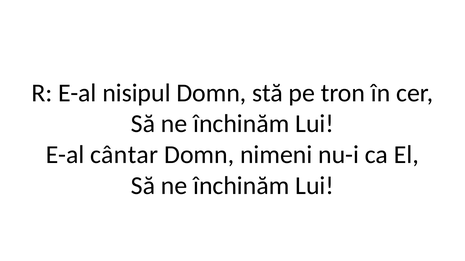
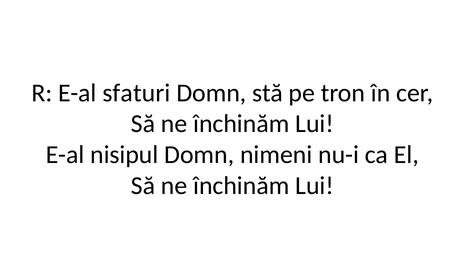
nisipul: nisipul -> sfaturi
cântar: cântar -> nisipul
